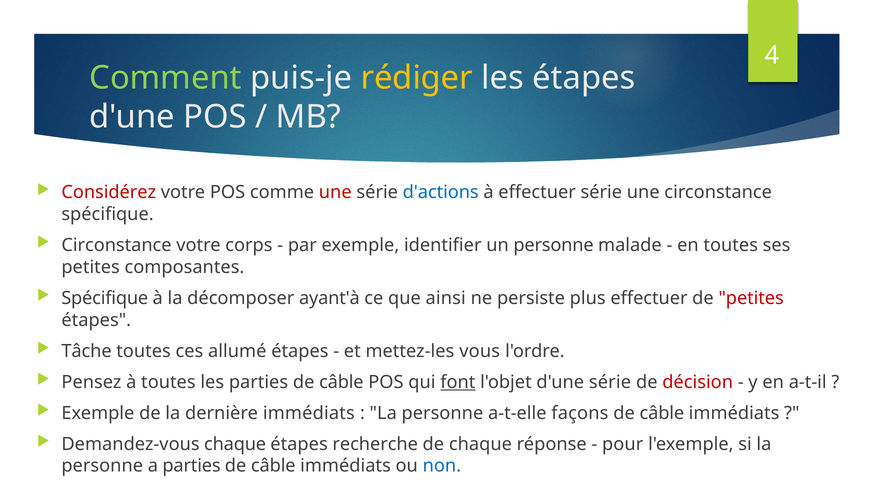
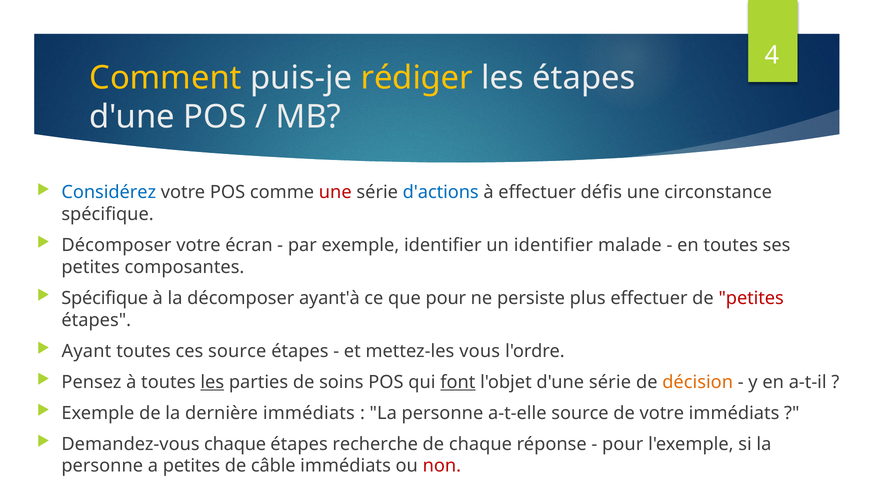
Comment colour: light green -> yellow
Considérez colour: red -> blue
effectuer série: série -> défis
Circonstance at (117, 245): Circonstance -> Décomposer
corps: corps -> écran
un personne: personne -> identifier
que ainsi: ainsi -> pour
Tâche: Tâche -> Ayant
ces allumé: allumé -> source
les at (212, 382) underline: none -> present
câble at (341, 382): câble -> soins
décision colour: red -> orange
a-t-elle façons: façons -> source
câble at (662, 413): câble -> votre
a parties: parties -> petites
non colour: blue -> red
